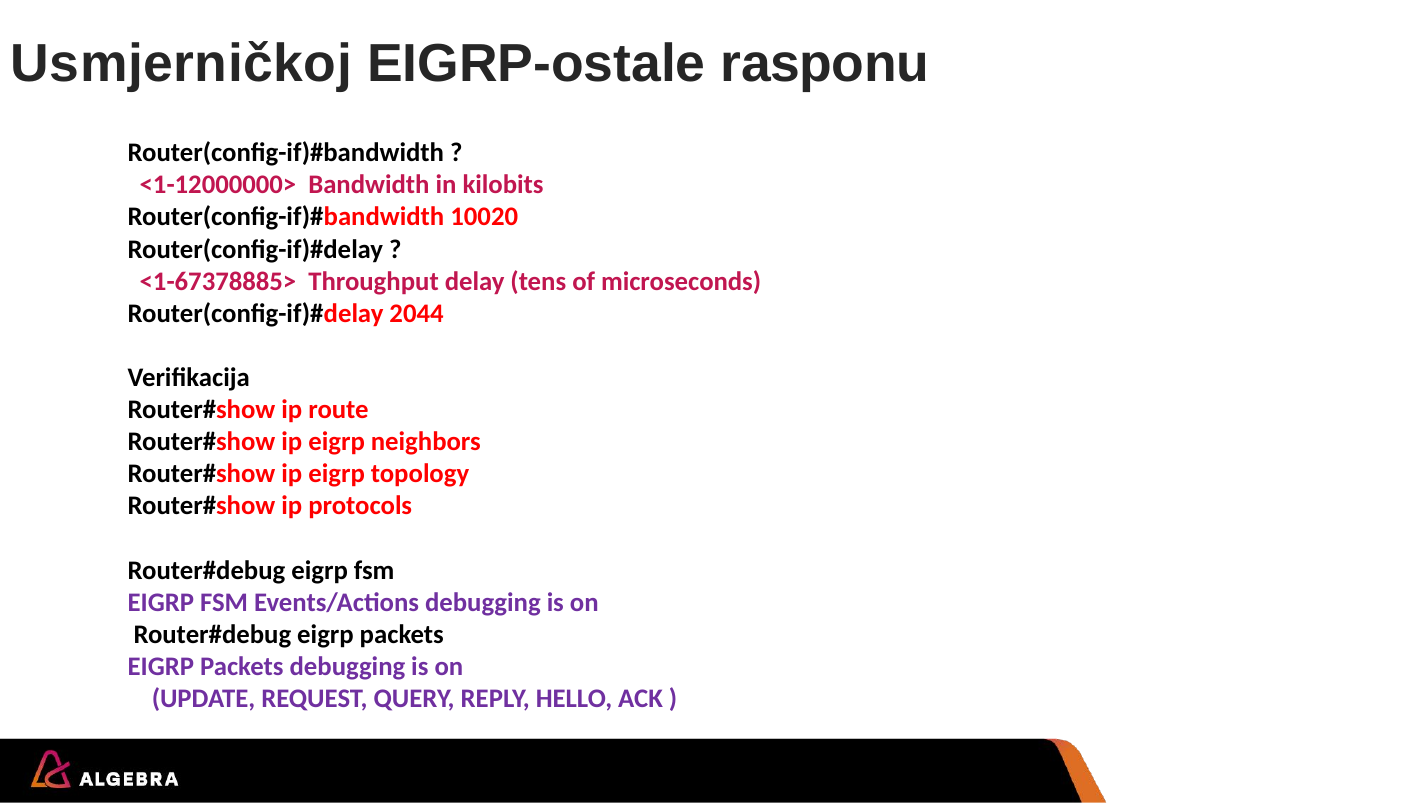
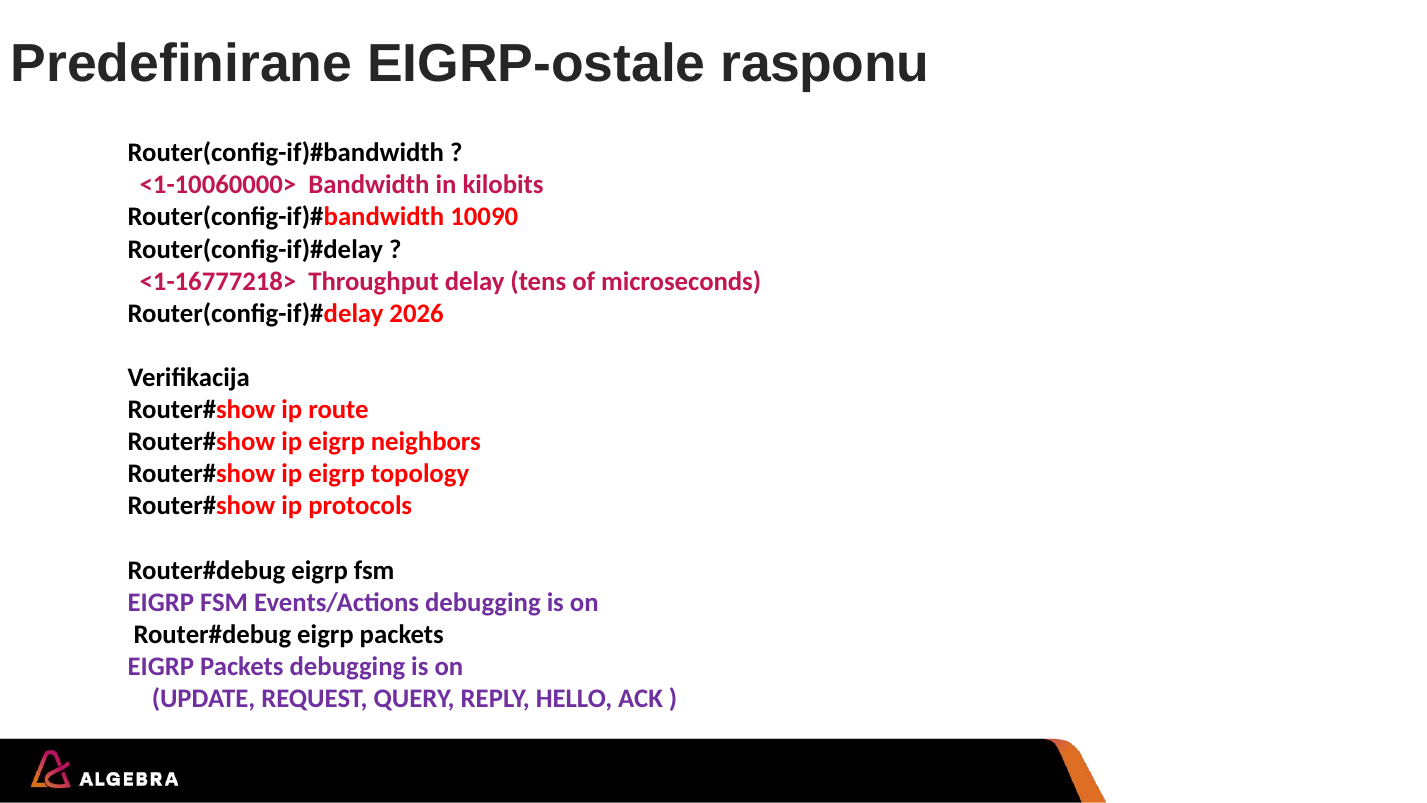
Usmjerničkoj: Usmjerničkoj -> Predefinirane
<1-12000000>: <1-12000000> -> <1-10060000>
10020: 10020 -> 10090
<1-67378885>: <1-67378885> -> <1-16777218>
2044: 2044 -> 2026
